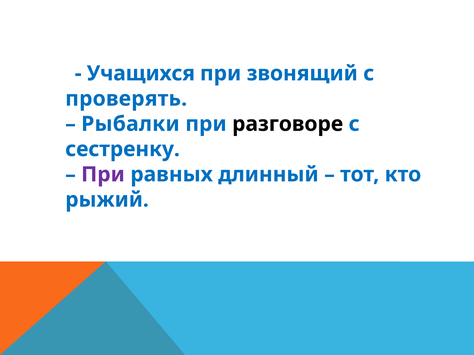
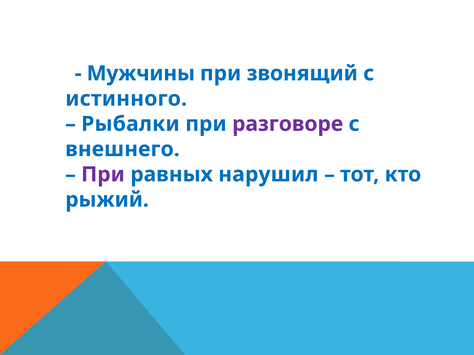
Учащихся: Учащихся -> Мужчины
проверять: проверять -> истинного
разговоре colour: black -> purple
сестренку: сестренку -> внешнего
длинный: длинный -> нарушил
